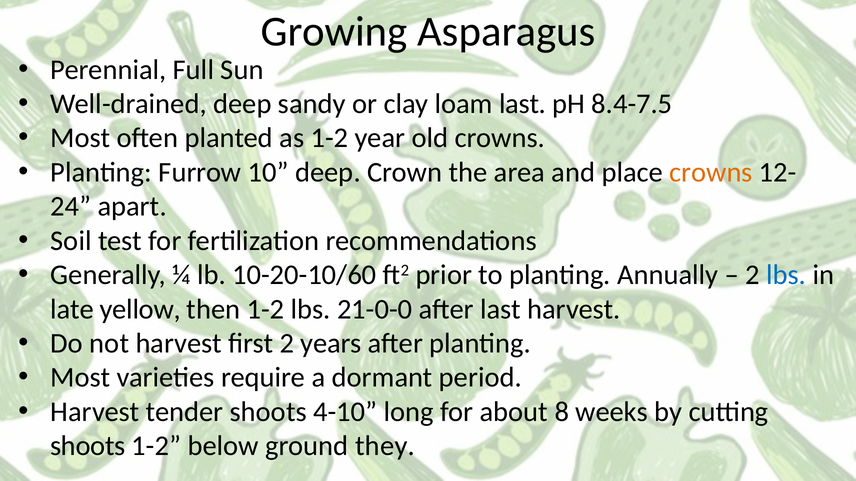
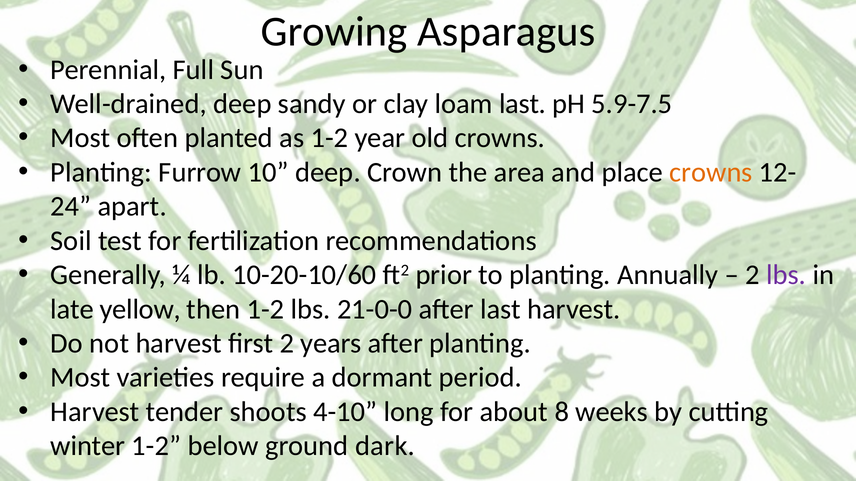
8.4-7.5: 8.4-7.5 -> 5.9-7.5
lbs at (786, 275) colour: blue -> purple
shoots at (88, 446): shoots -> winter
they: they -> dark
